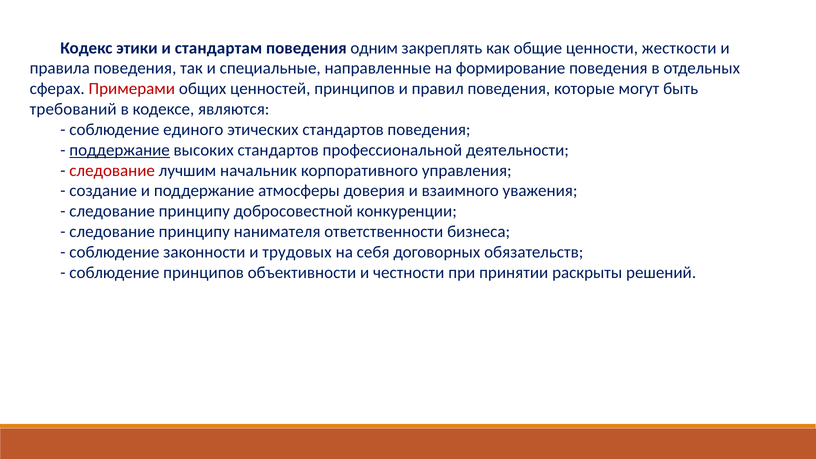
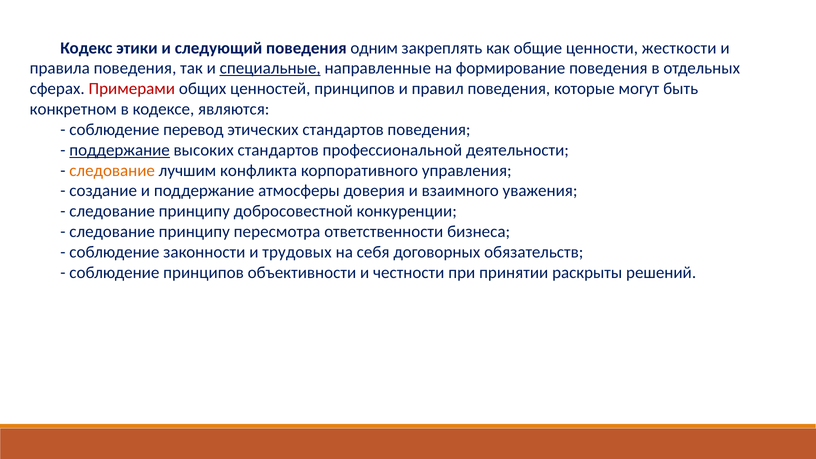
стандартам: стандартам -> следующий
специальные underline: none -> present
требований: требований -> конкретном
единого: единого -> перевод
следование at (112, 170) colour: red -> orange
начальник: начальник -> конфликта
нанимателя: нанимателя -> пересмотра
